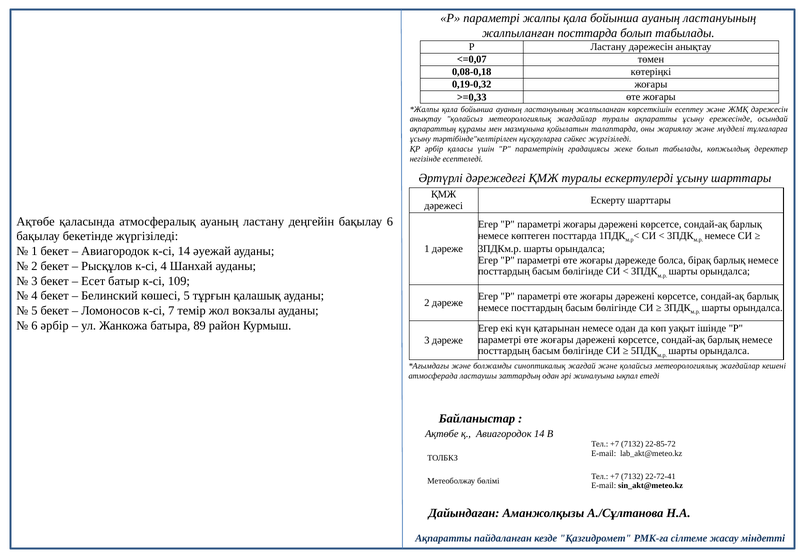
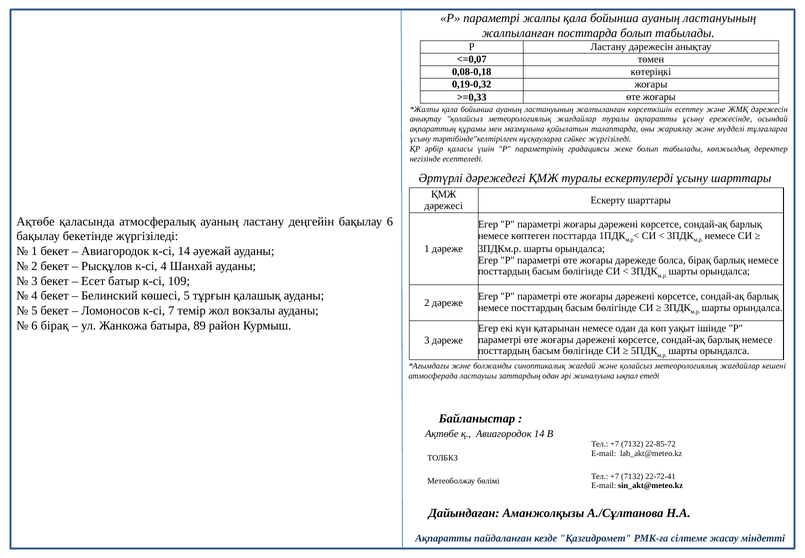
6 әрбір: әрбір -> бірақ
